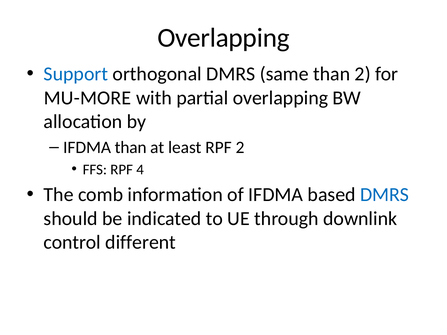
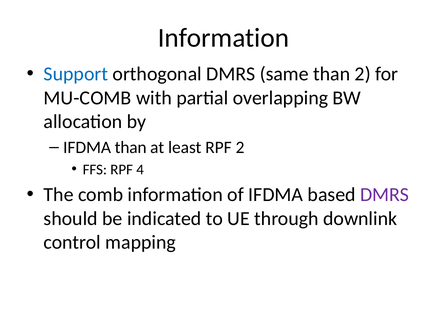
Overlapping at (224, 38): Overlapping -> Information
MU-MORE: MU-MORE -> MU-COMB
DMRS at (385, 195) colour: blue -> purple
different: different -> mapping
